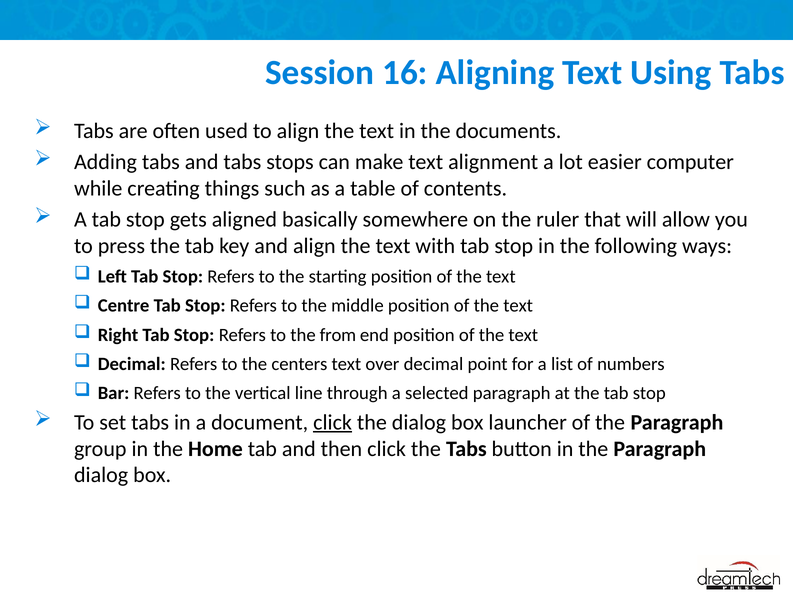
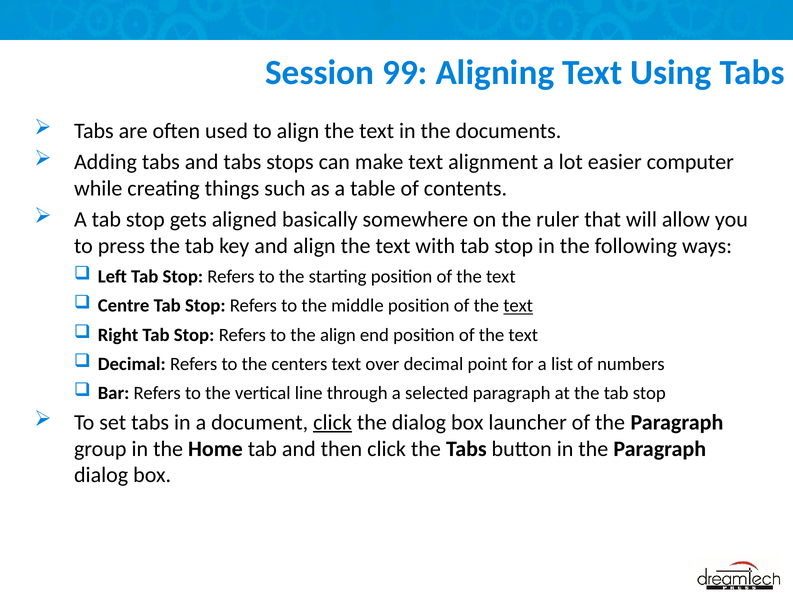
16: 16 -> 99
text at (518, 306) underline: none -> present
the from: from -> align
